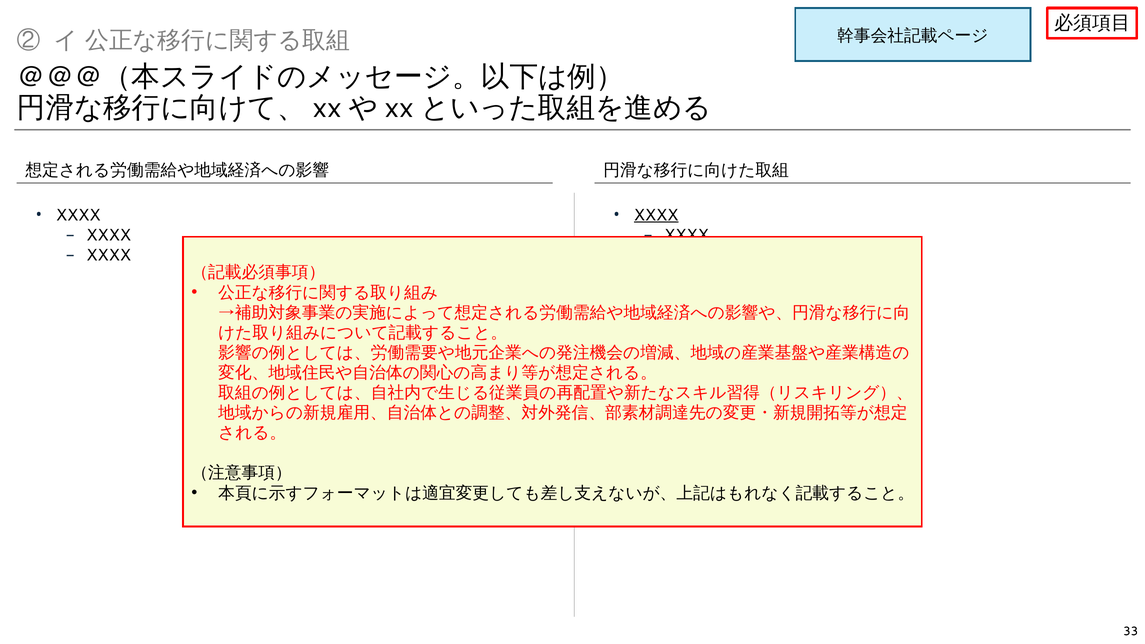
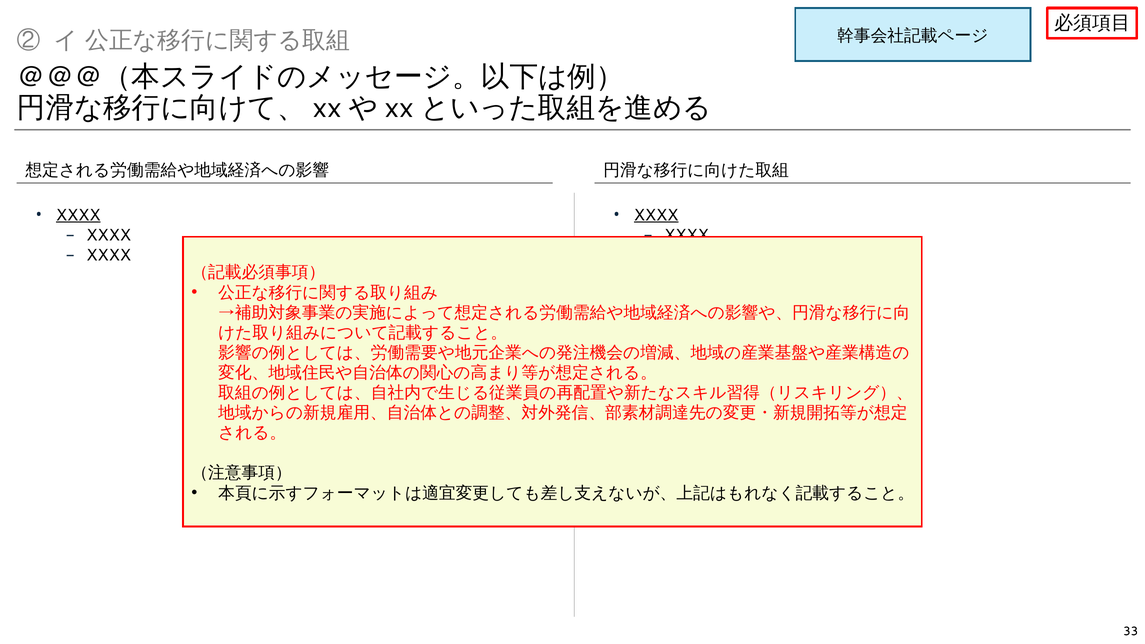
XXXX at (78, 215) underline: none -> present
